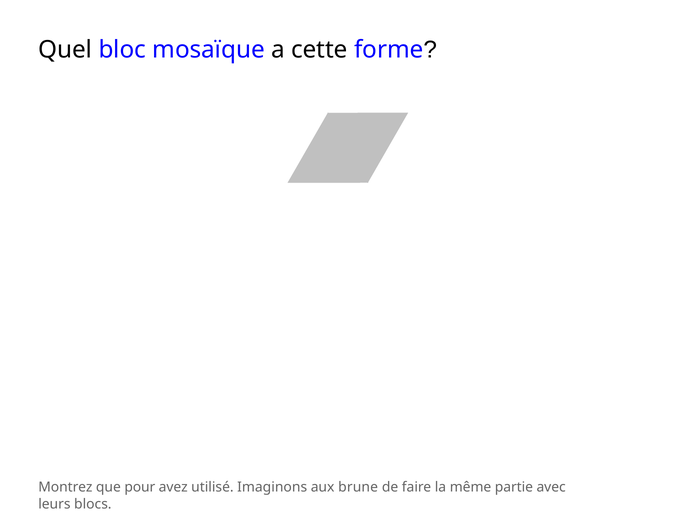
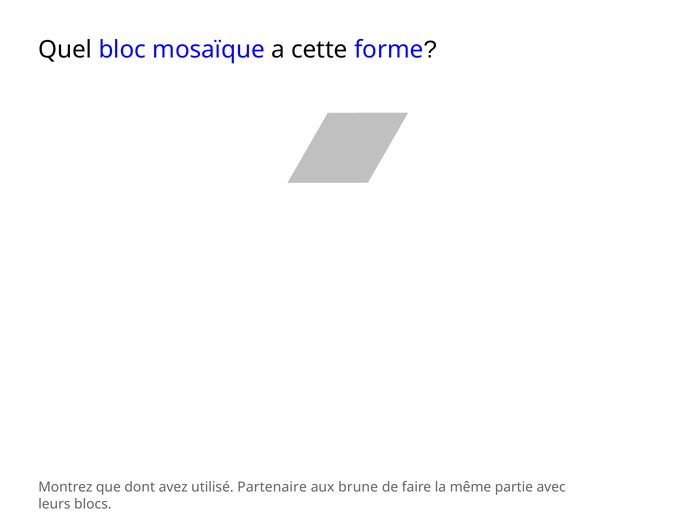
pour: pour -> dont
Imaginons: Imaginons -> Partenaire
